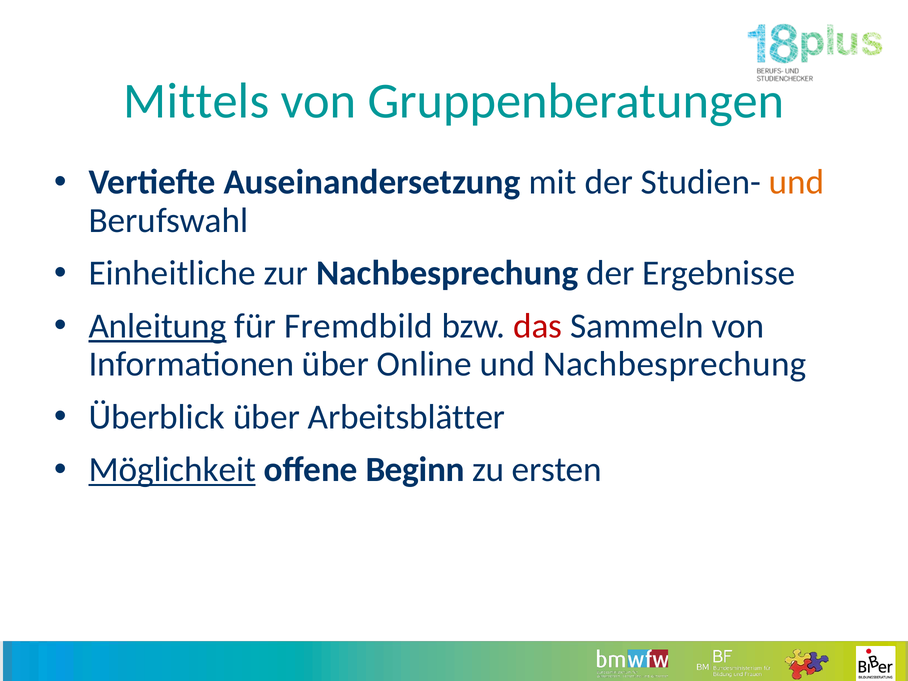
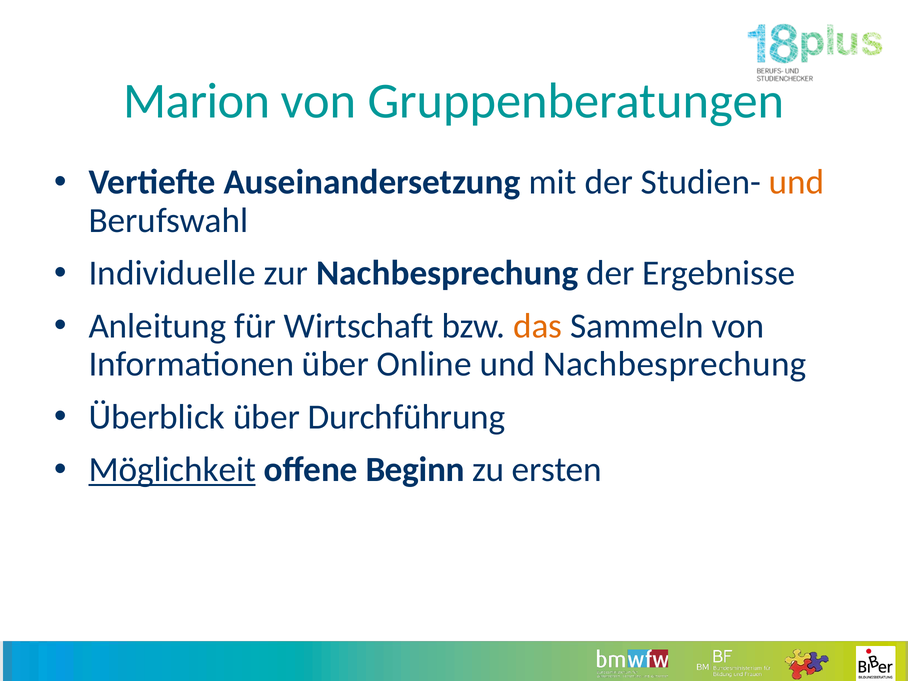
Mittels: Mittels -> Marion
Einheitliche: Einheitliche -> Individuelle
Anleitung underline: present -> none
Fremdbild: Fremdbild -> Wirtschaft
das colour: red -> orange
Arbeitsblätter: Arbeitsblätter -> Durchführung
